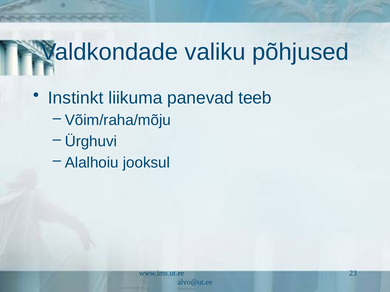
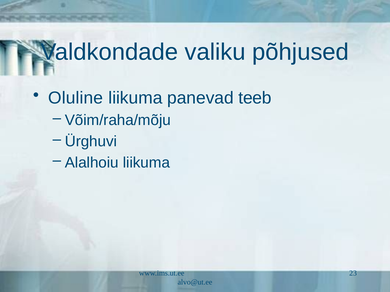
Instinkt: Instinkt -> Oluline
Alalhoiu jooksul: jooksul -> liikuma
